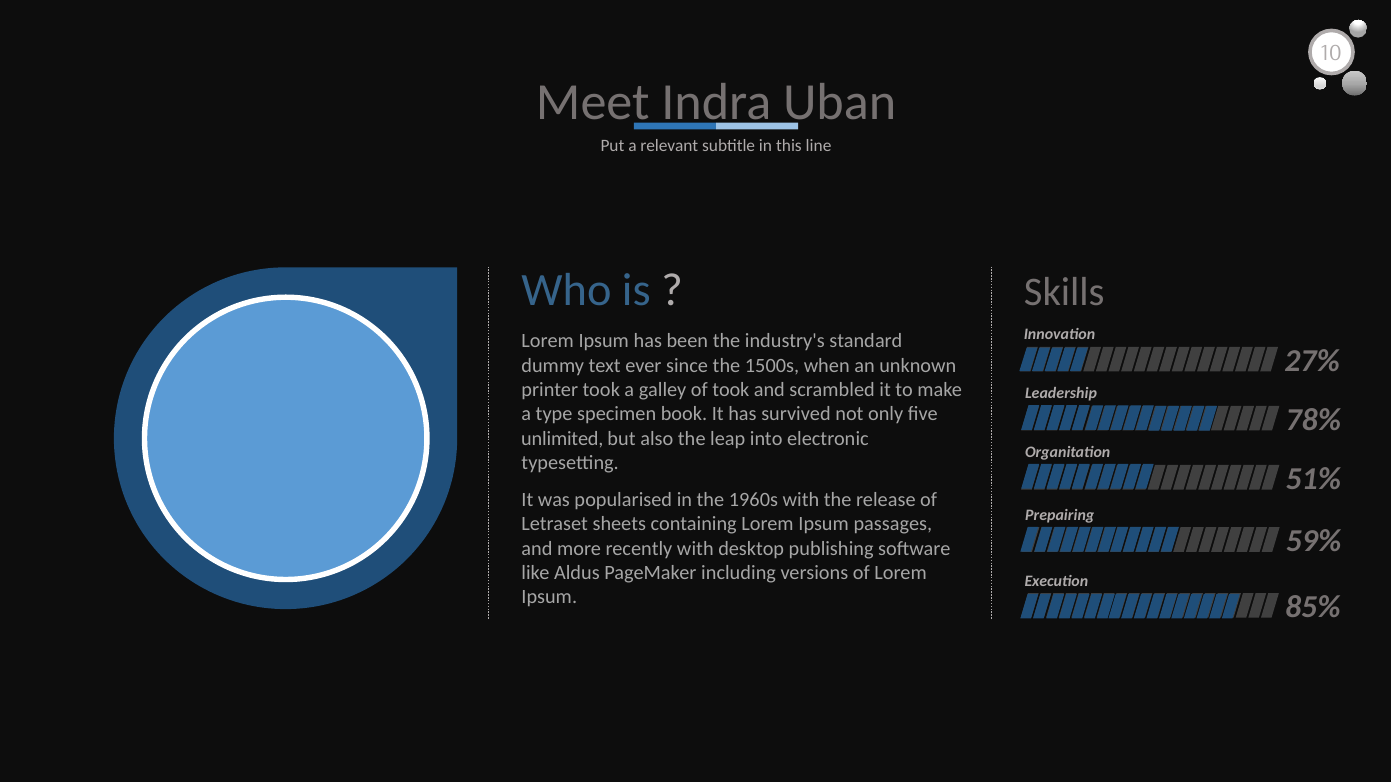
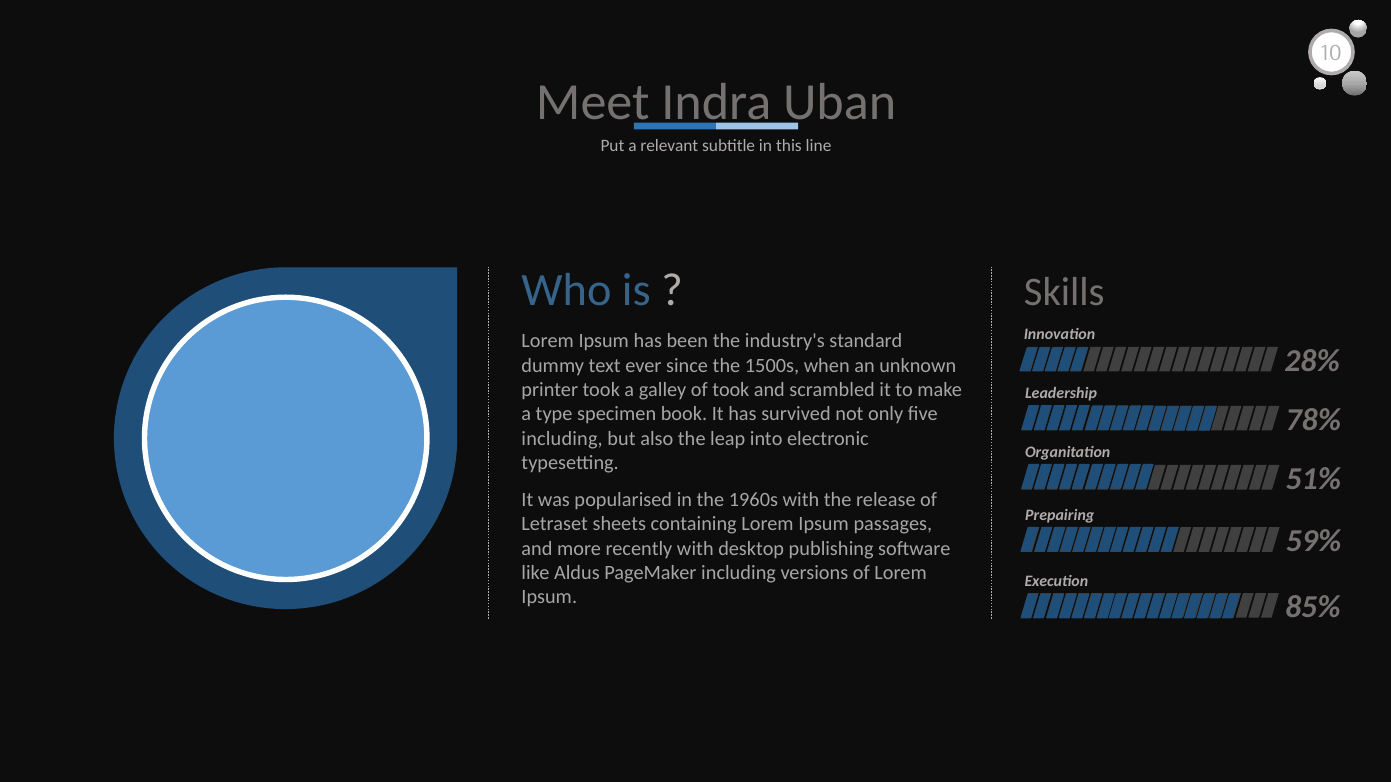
27%: 27% -> 28%
unlimited at (562, 439): unlimited -> including
